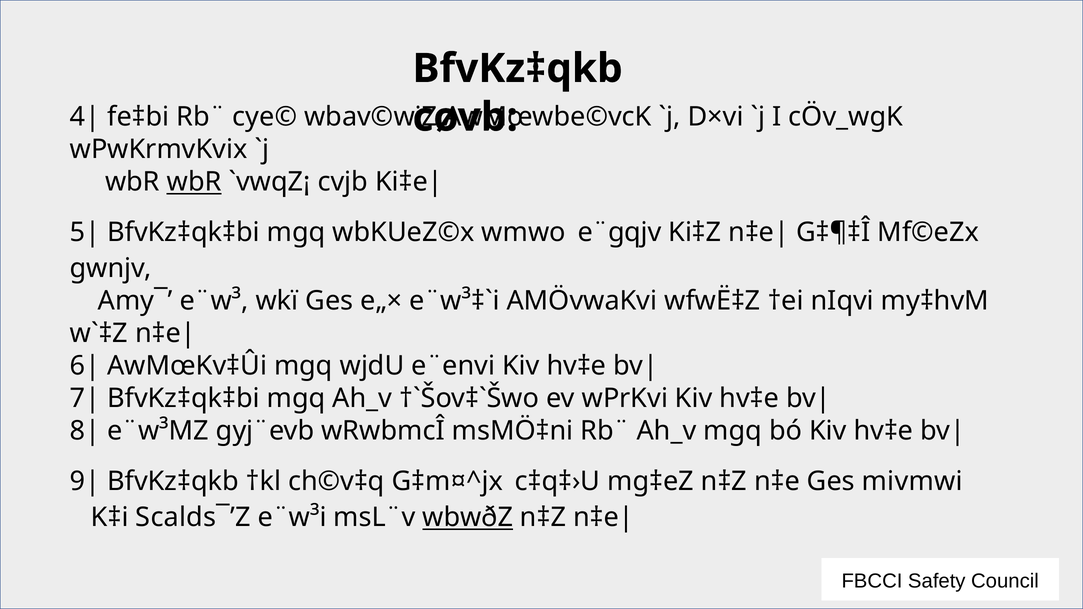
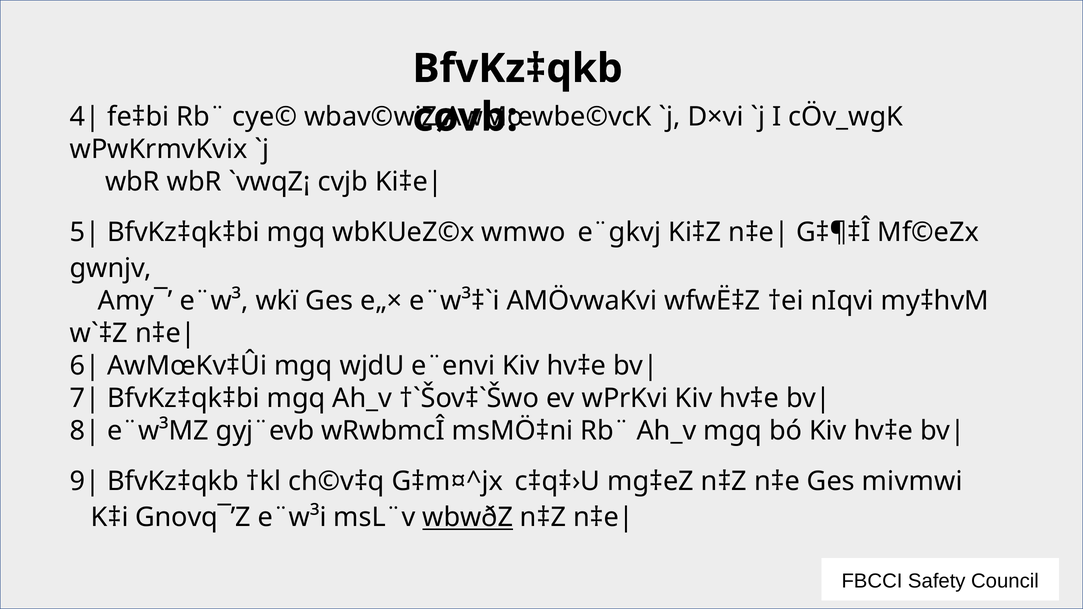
wbR at (194, 182) underline: present -> none
e¨gqjv: e¨gqjv -> e¨gkvj
Scalds¯’Z: Scalds¯’Z -> Gnovq¯’Z
